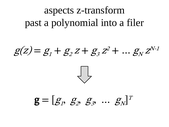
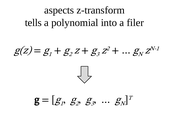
past: past -> tells
